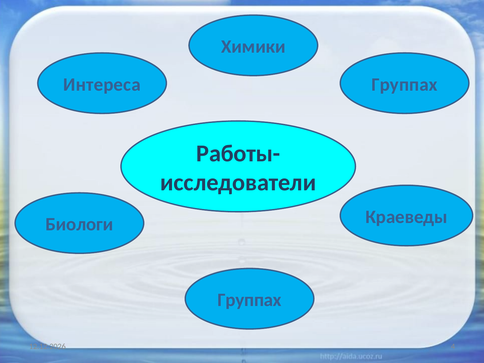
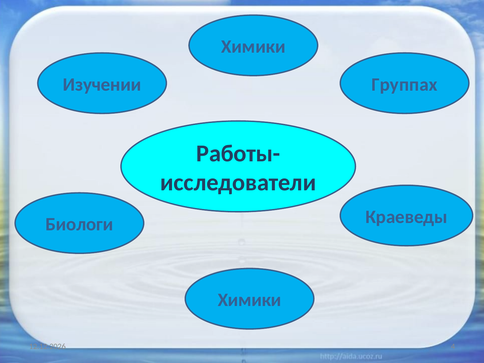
Интереса: Интереса -> Изучении
Группах at (250, 300): Группах -> Химики
